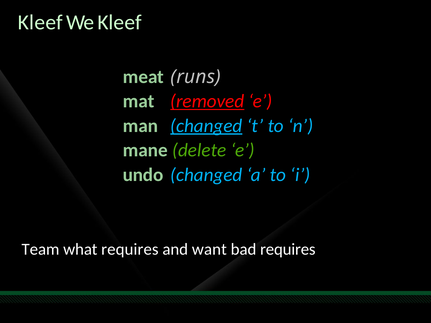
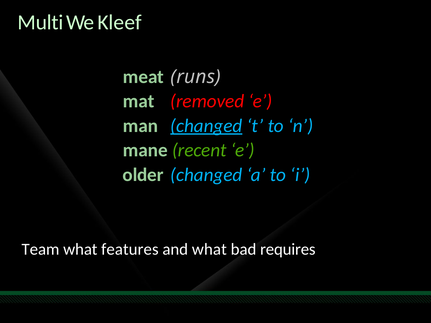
Kleef at (40, 22): Kleef -> Multi
removed underline: present -> none
delete: delete -> recent
undo: undo -> older
what requires: requires -> features
and want: want -> what
